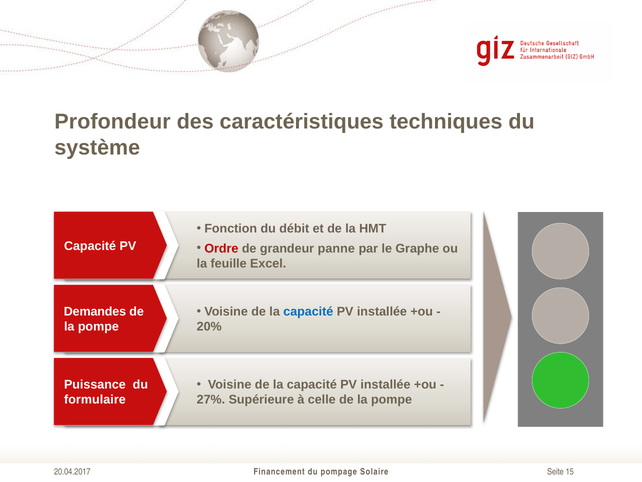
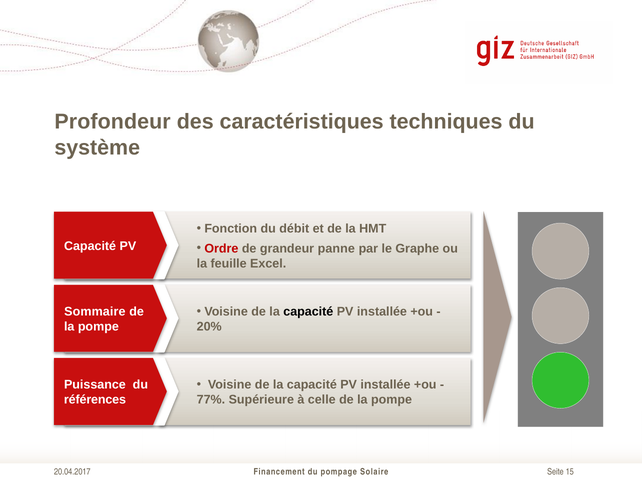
capacité at (308, 311) colour: blue -> black
Demandes: Demandes -> Sommaire
formulaire: formulaire -> références
27%: 27% -> 77%
